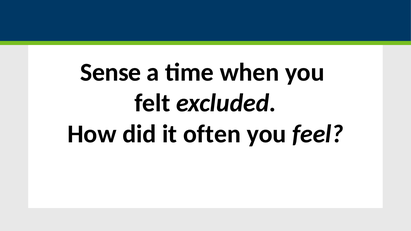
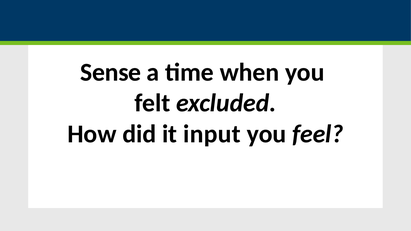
often: often -> input
